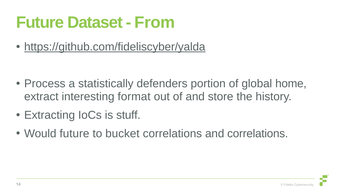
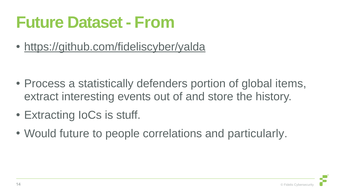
home: home -> items
format: format -> events
bucket: bucket -> people
and correlations: correlations -> particularly
